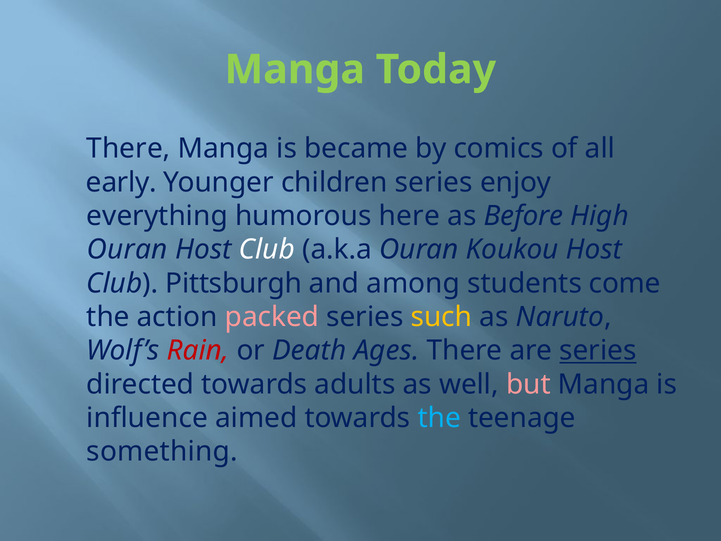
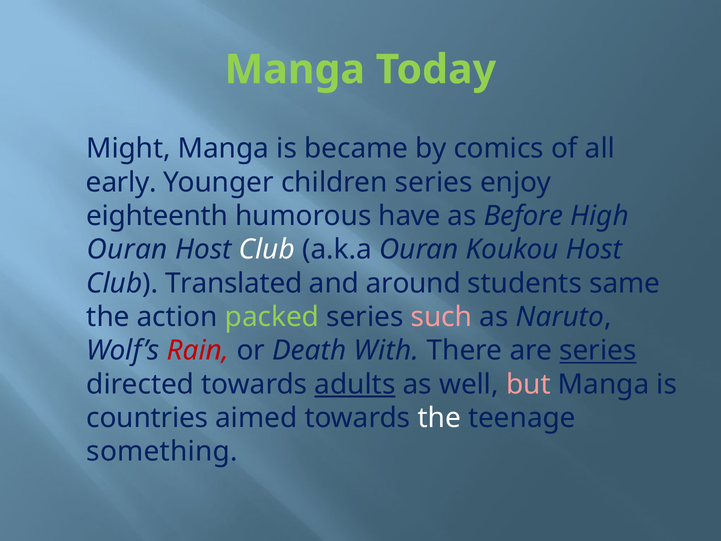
There at (128, 149): There -> Might
everything: everything -> eighteenth
here: here -> have
Pittsburgh: Pittsburgh -> Translated
among: among -> around
come: come -> same
packed colour: pink -> light green
such colour: yellow -> pink
Ages: Ages -> With
adults underline: none -> present
influence: influence -> countries
the at (439, 418) colour: light blue -> white
